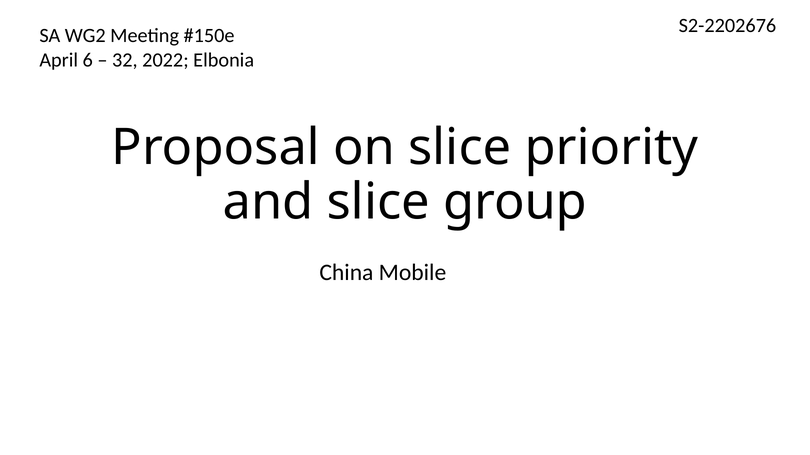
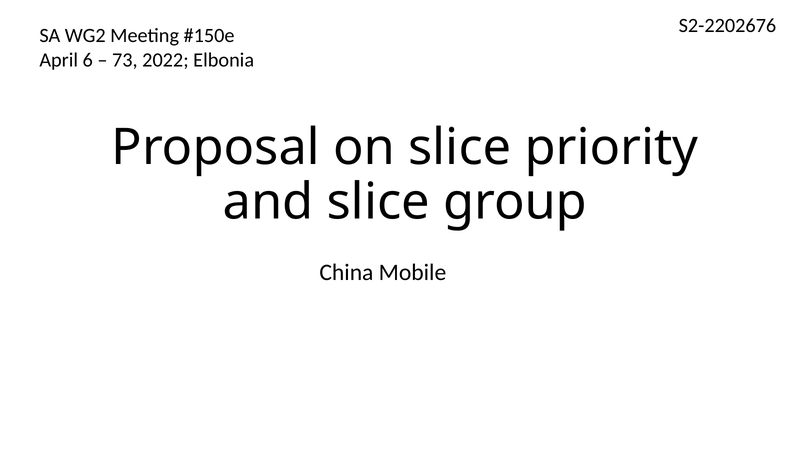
32: 32 -> 73
